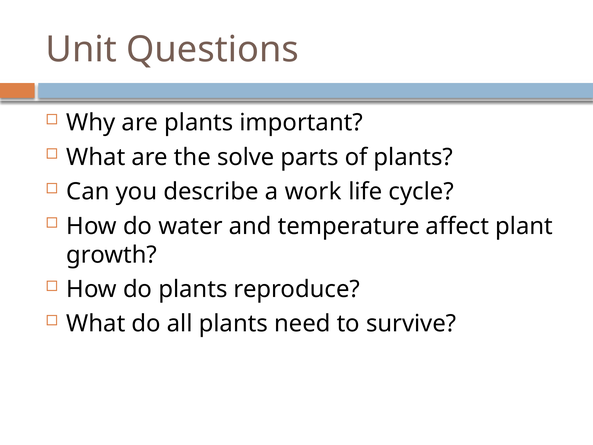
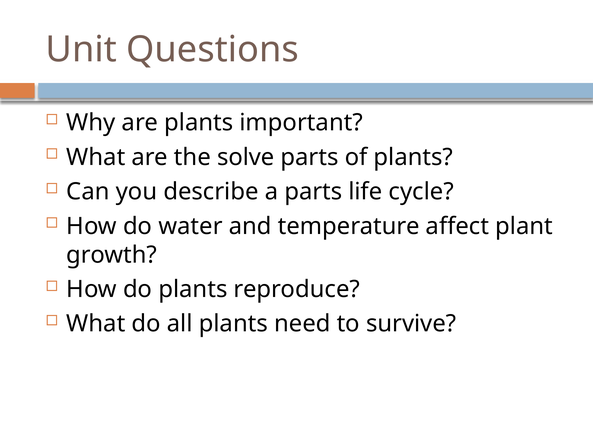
a work: work -> parts
